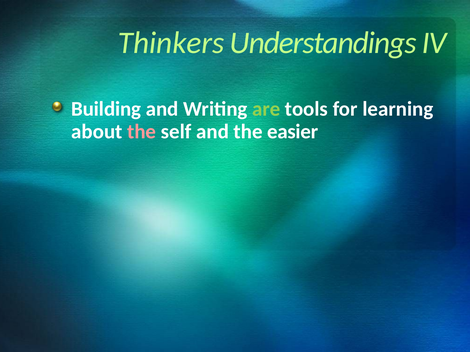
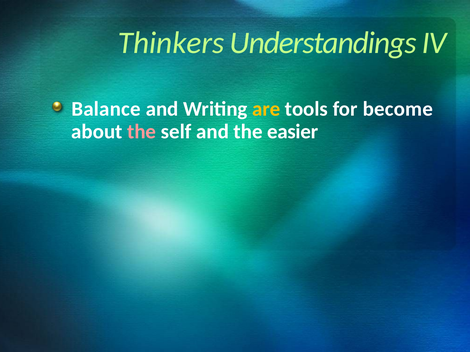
Building: Building -> Balance
are colour: light green -> yellow
learning: learning -> become
